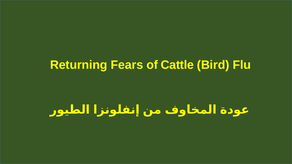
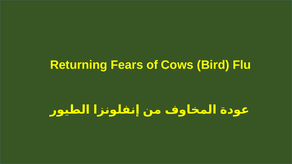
Cattle: Cattle -> Cows
